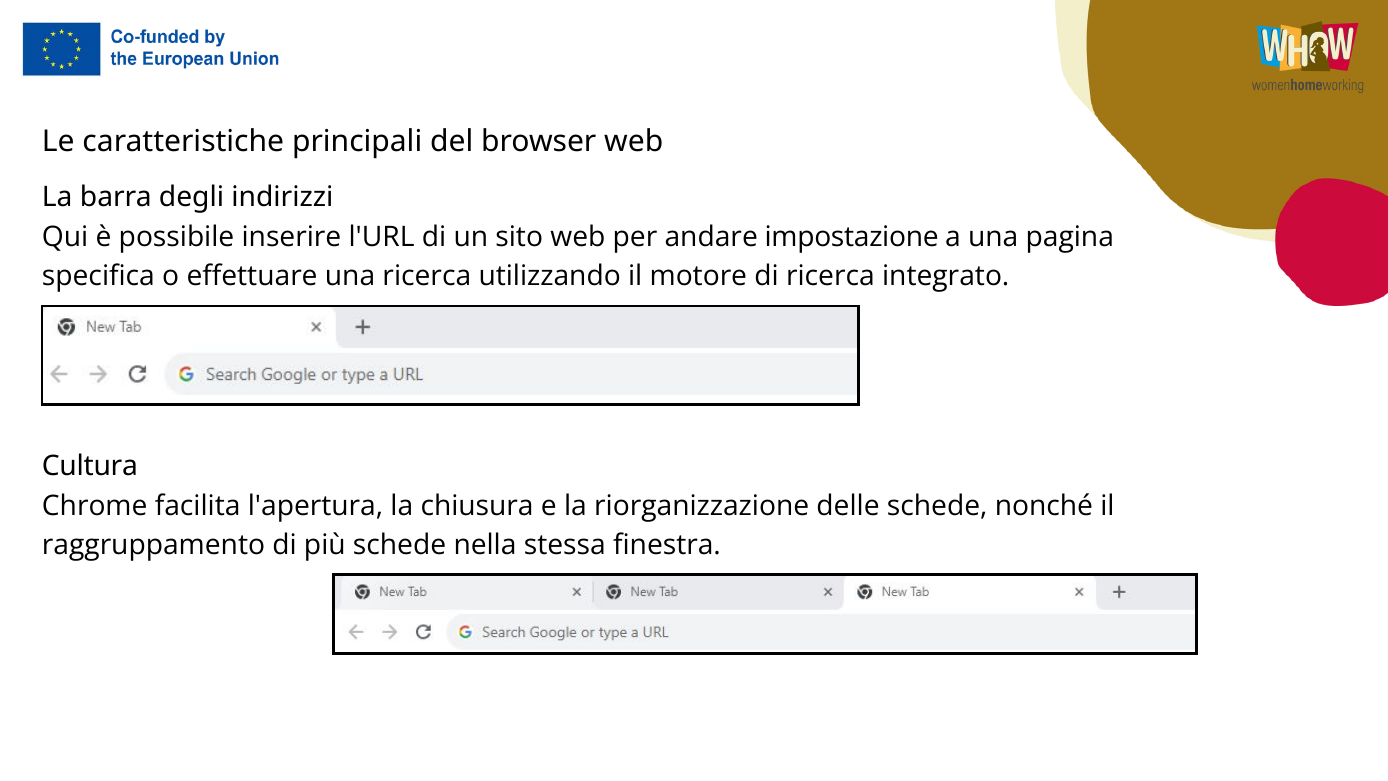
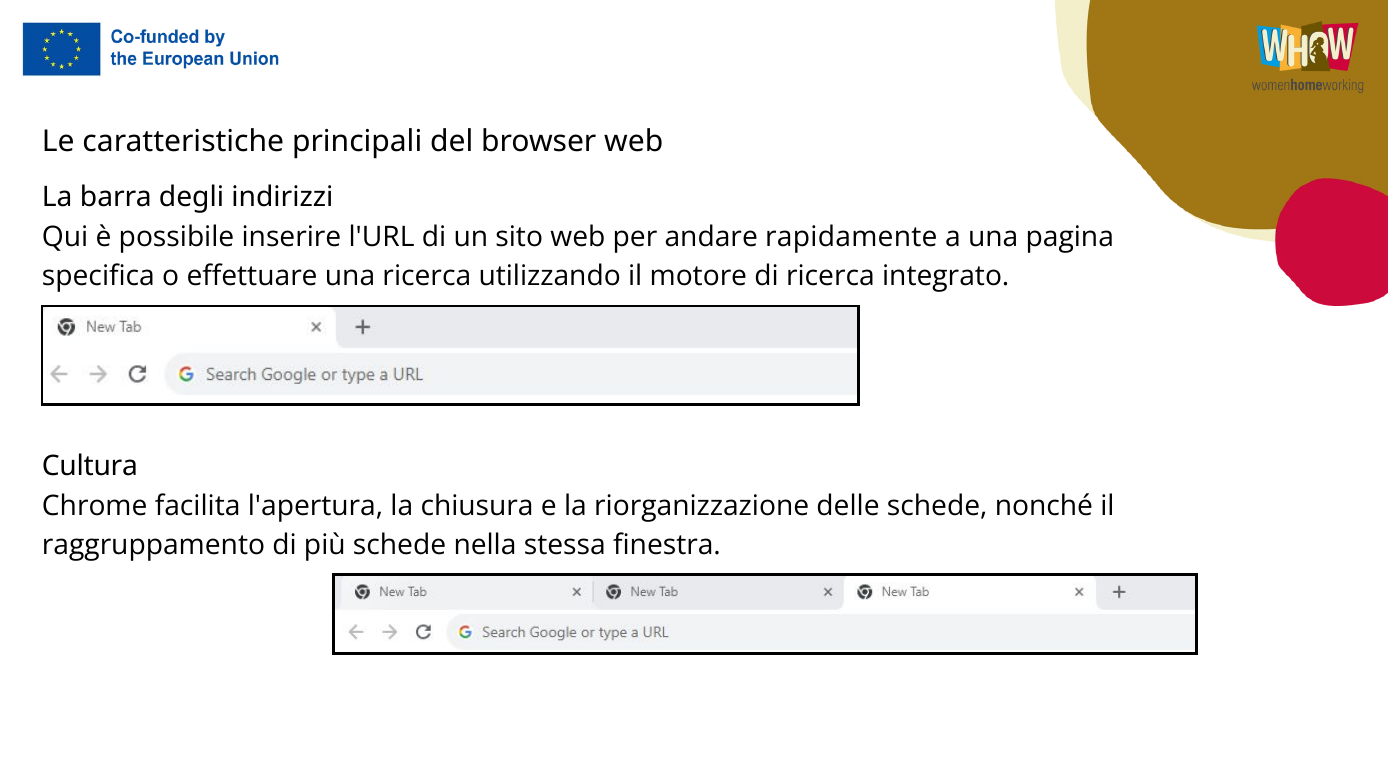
impostazione: impostazione -> rapidamente
